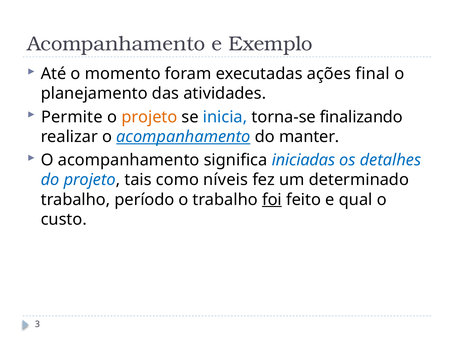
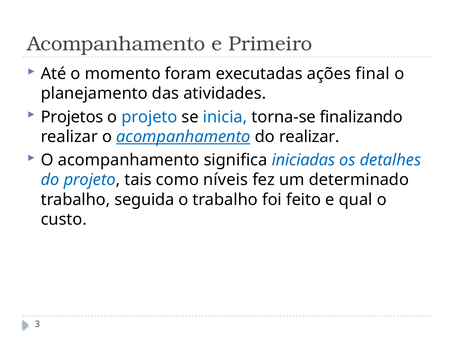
Exemplo: Exemplo -> Primeiro
Permite: Permite -> Projetos
projeto at (149, 117) colour: orange -> blue
do manter: manter -> realizar
período: período -> seguida
foi underline: present -> none
